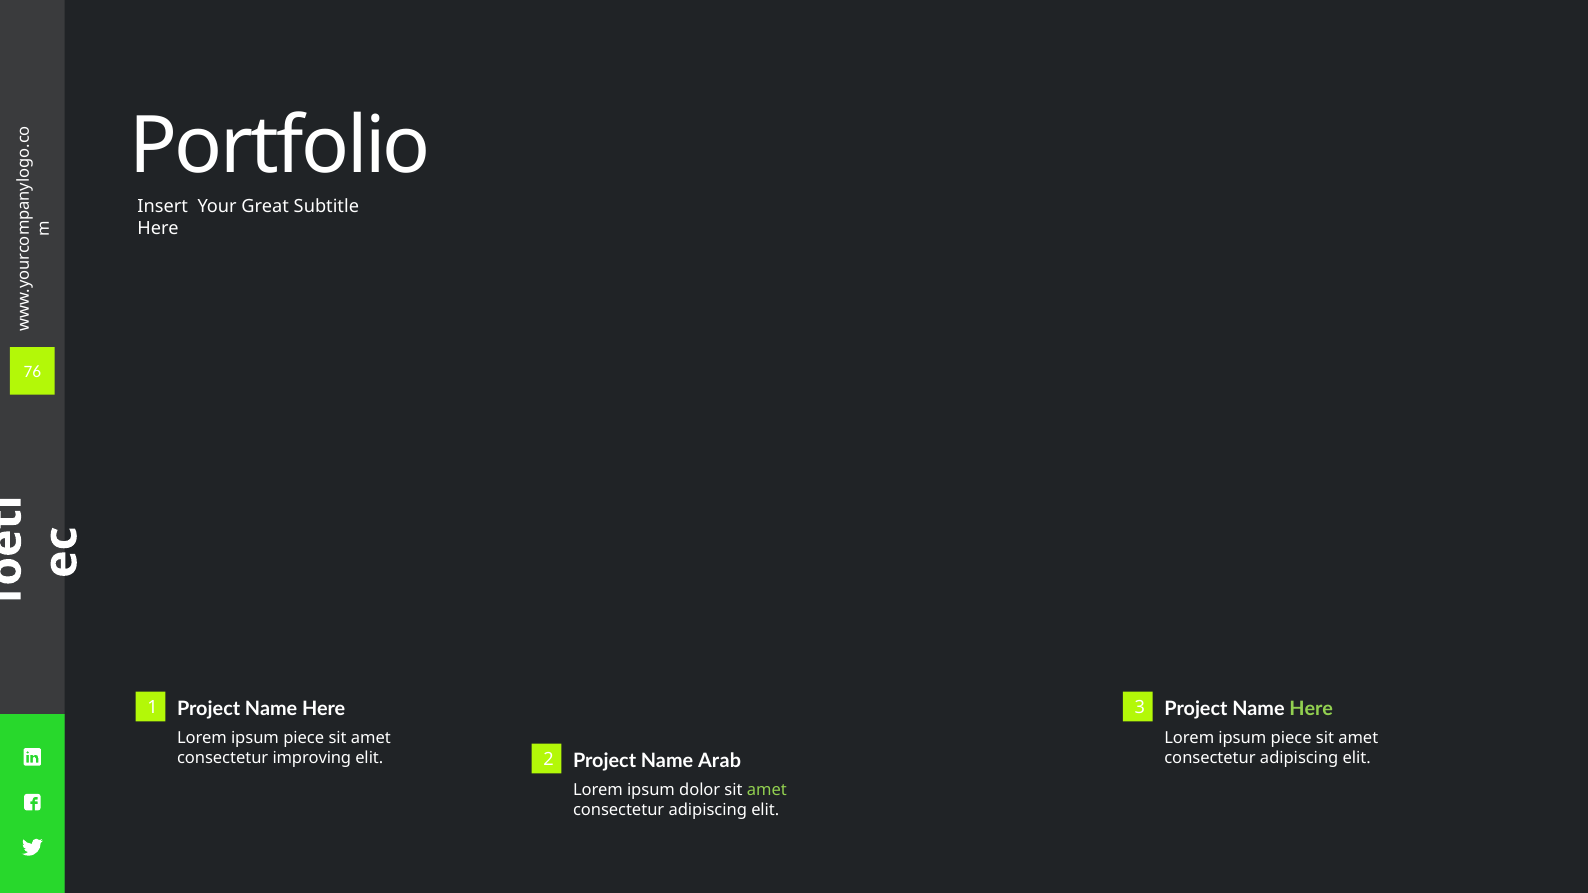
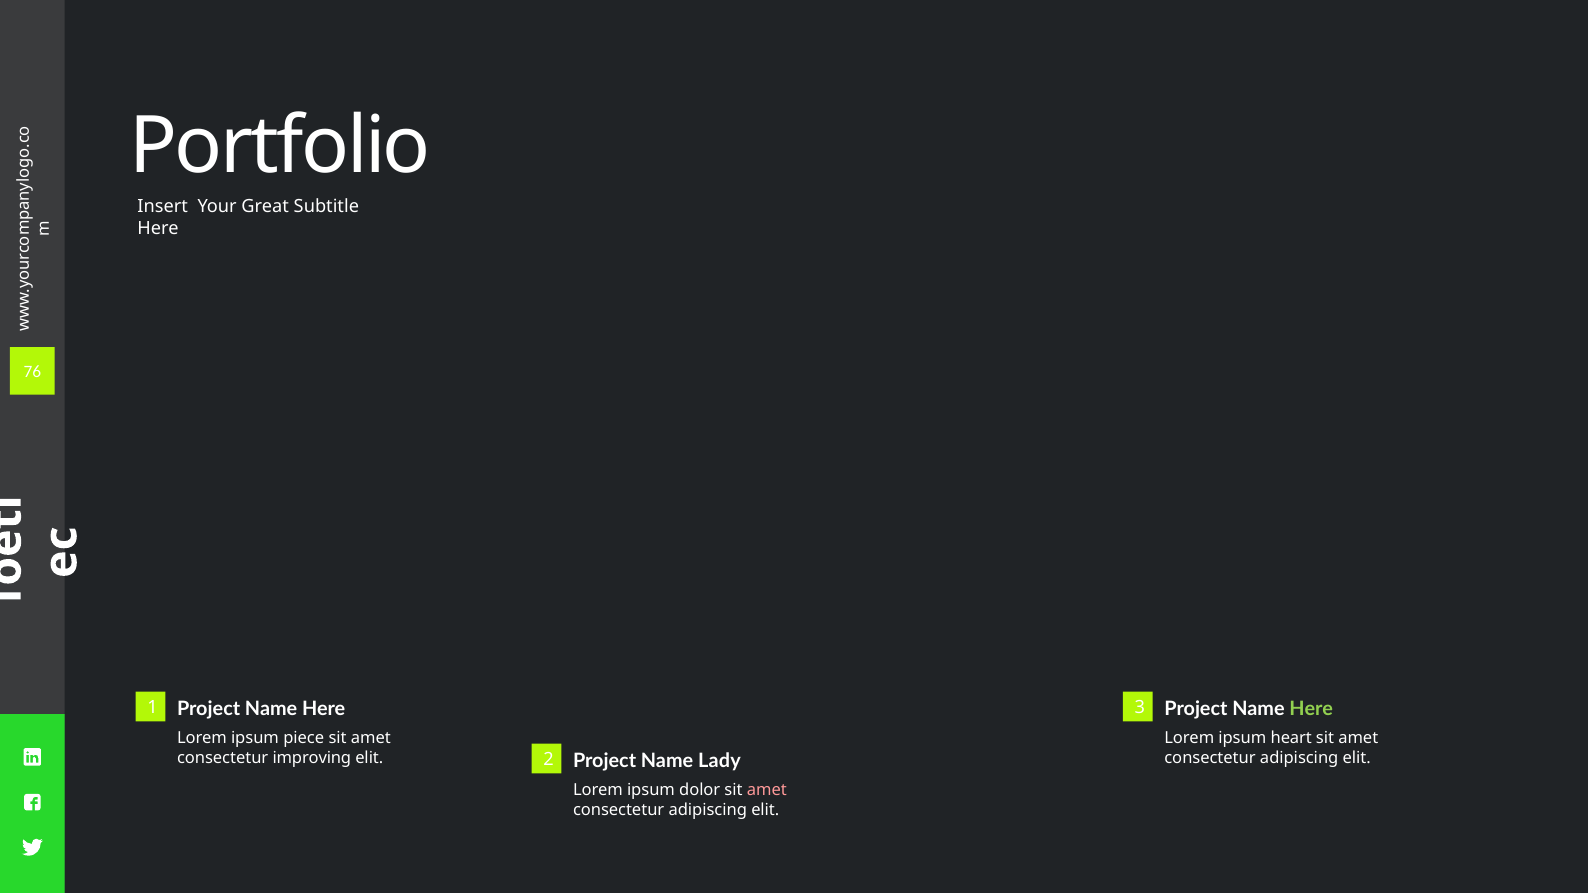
piece at (1291, 738): piece -> heart
Arab: Arab -> Lady
amet at (767, 790) colour: light green -> pink
